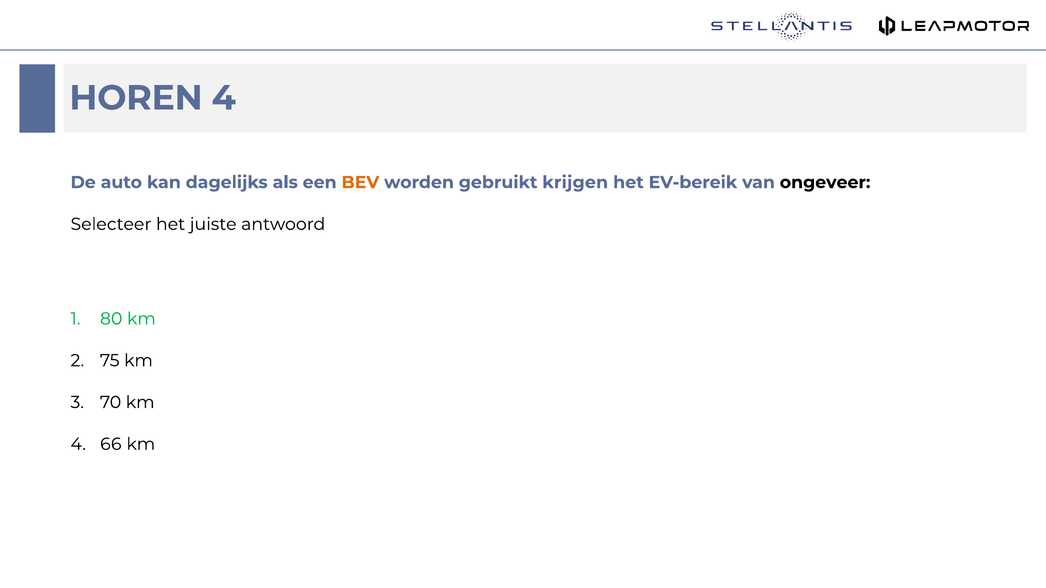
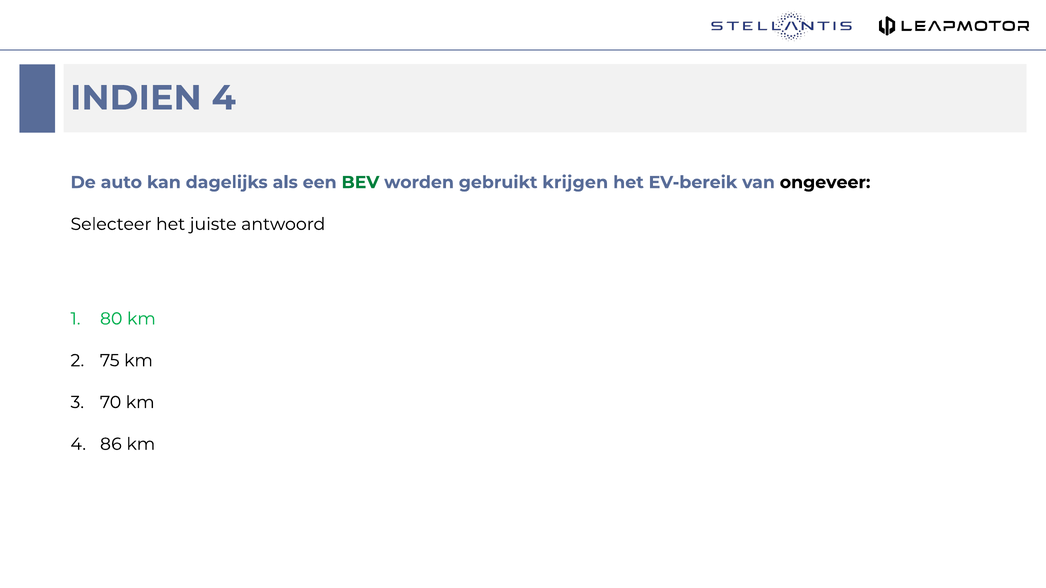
HOREN: HOREN -> INDIEN
BEV colour: orange -> green
66: 66 -> 86
